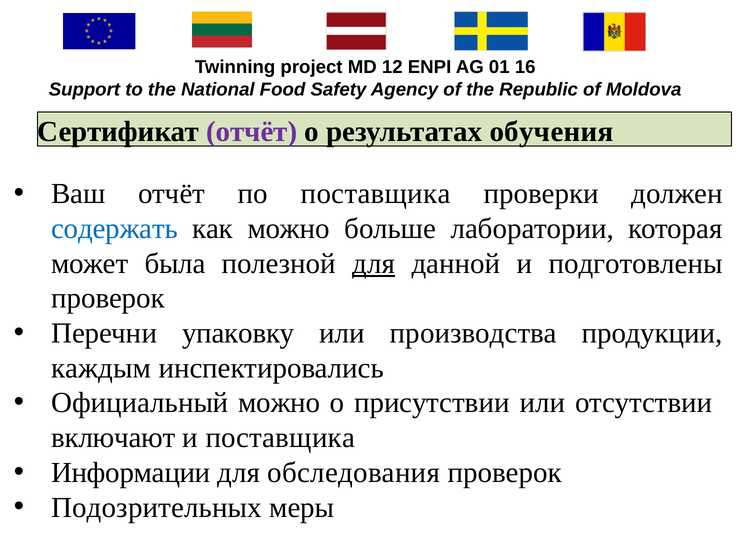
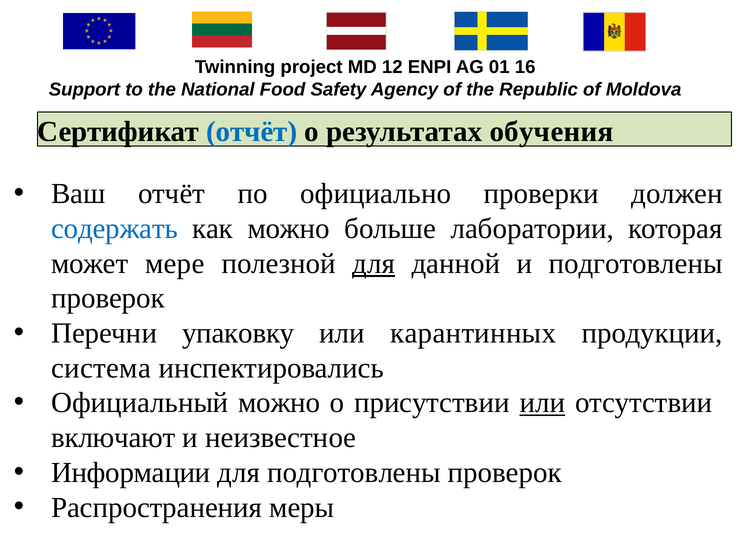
отчёт at (252, 131) colour: purple -> blue
по поставщика: поставщика -> официально
была: была -> мере
производства: производства -> карантинных
каждым: каждым -> система
или at (542, 403) underline: none -> present
и поставщика: поставщика -> неизвестное
для обследования: обследования -> подготовлены
Подозрительных: Подозрительных -> Распространения
